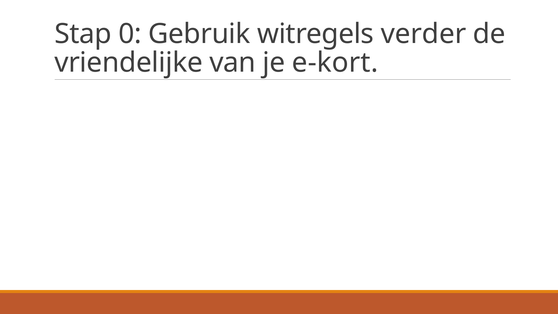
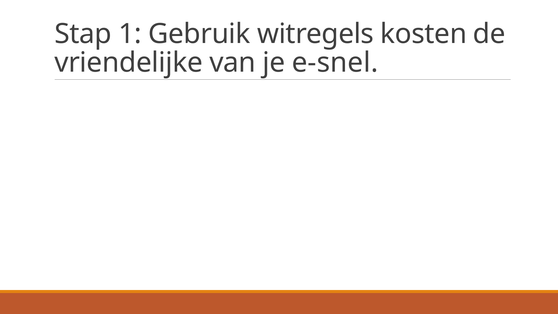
0: 0 -> 1
verder: verder -> kosten
e-kort: e-kort -> e-snel
